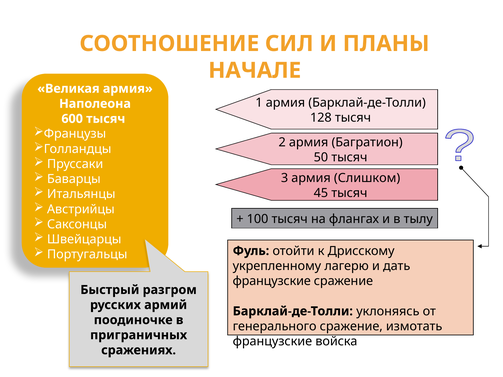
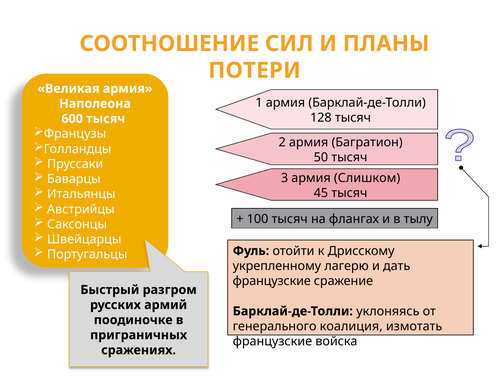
НАЧАЛЕ: НАЧАЛЕ -> ПОТЕРИ
генерального сражение: сражение -> коалиция
